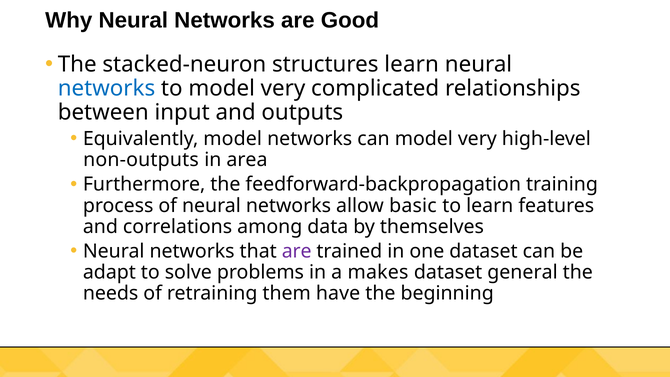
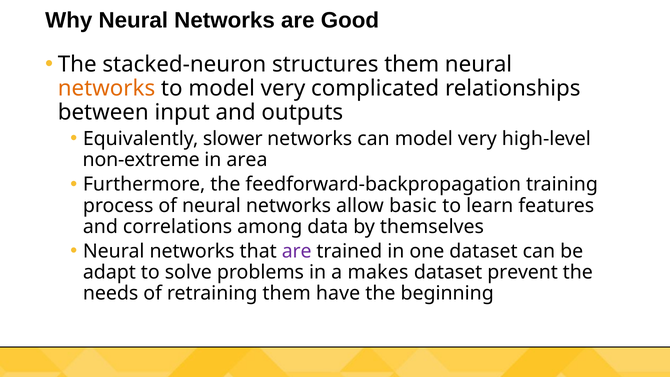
structures learn: learn -> them
networks at (107, 88) colour: blue -> orange
Equivalently model: model -> slower
non-outputs: non-outputs -> non-extreme
general: general -> prevent
